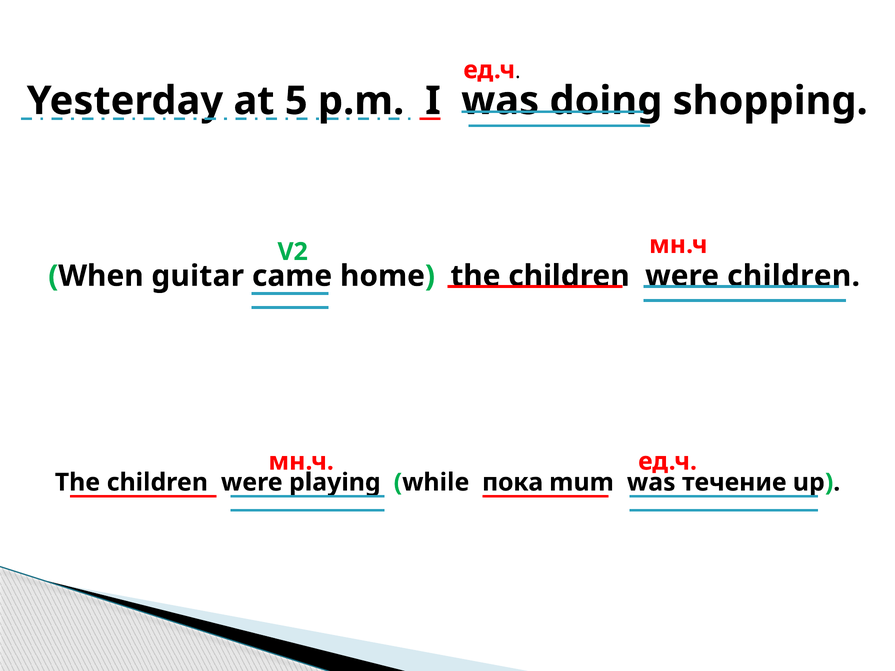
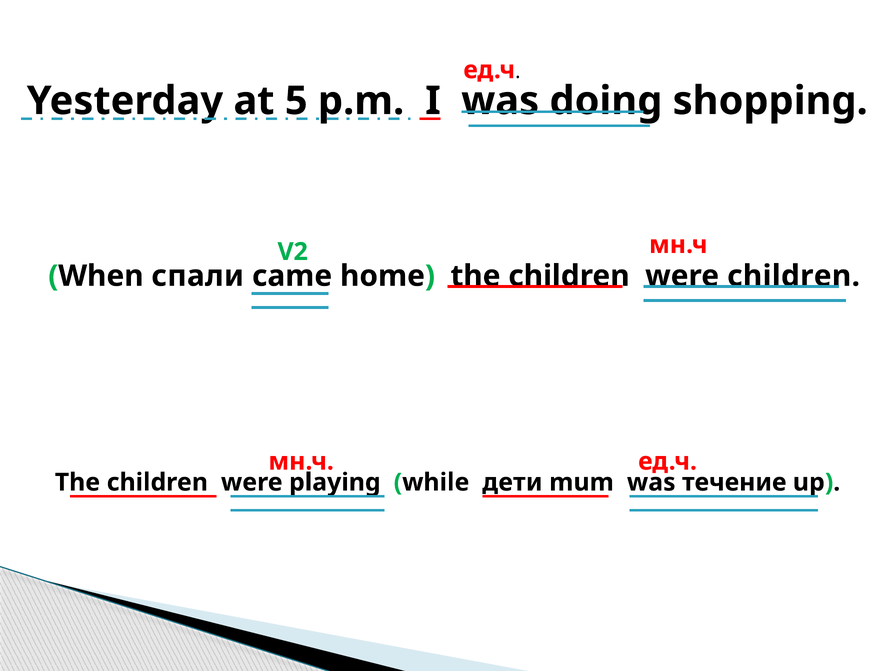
guitar: guitar -> спали
пока: пока -> дети
